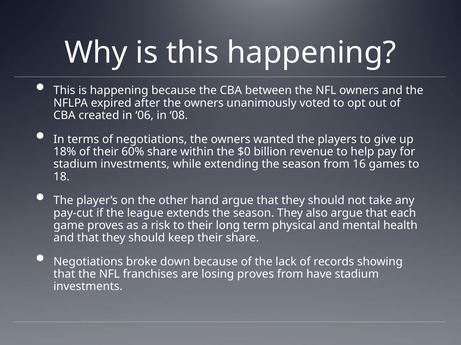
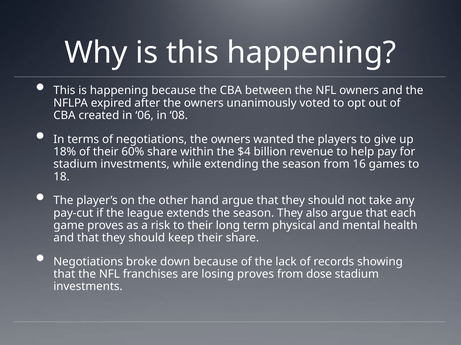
$0: $0 -> $4
have: have -> dose
